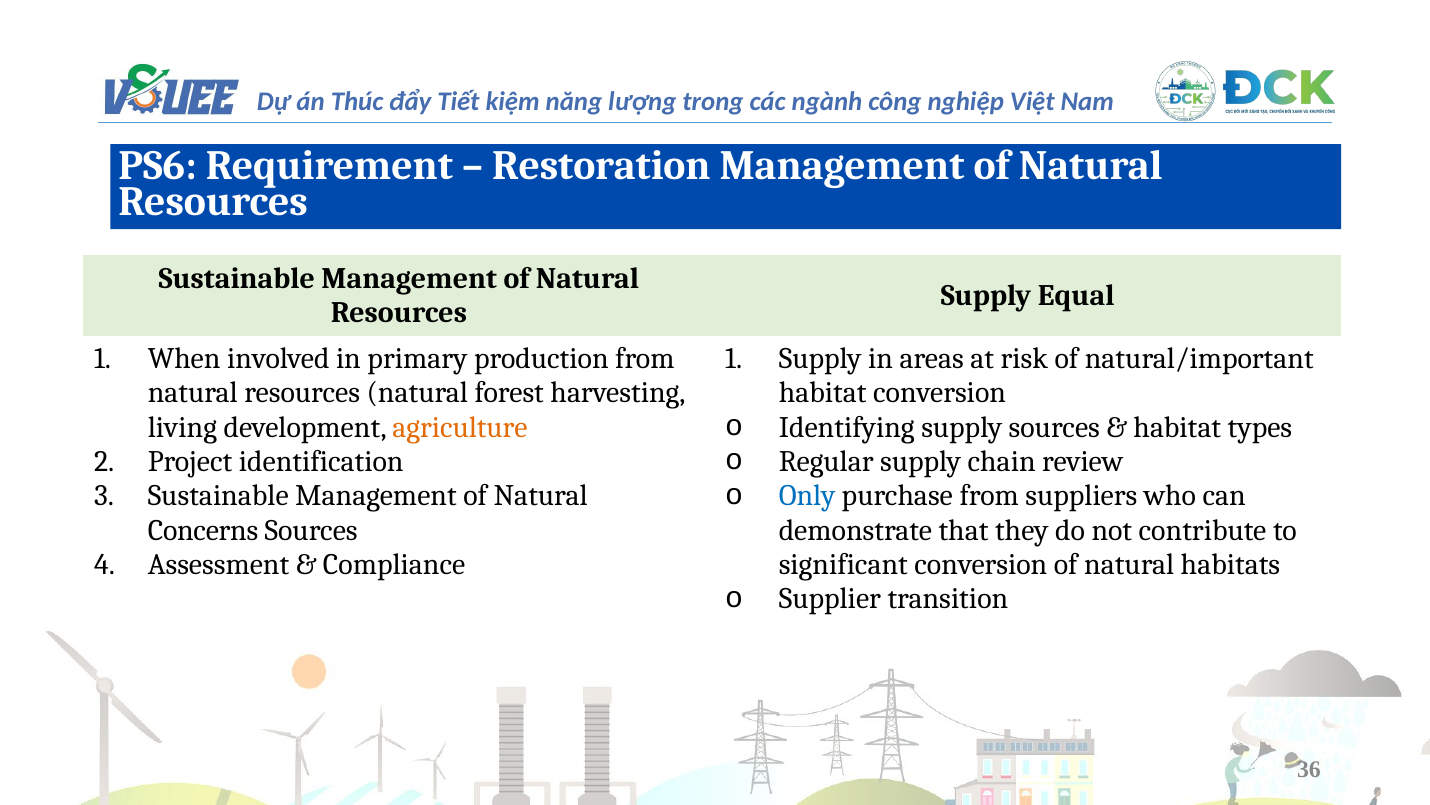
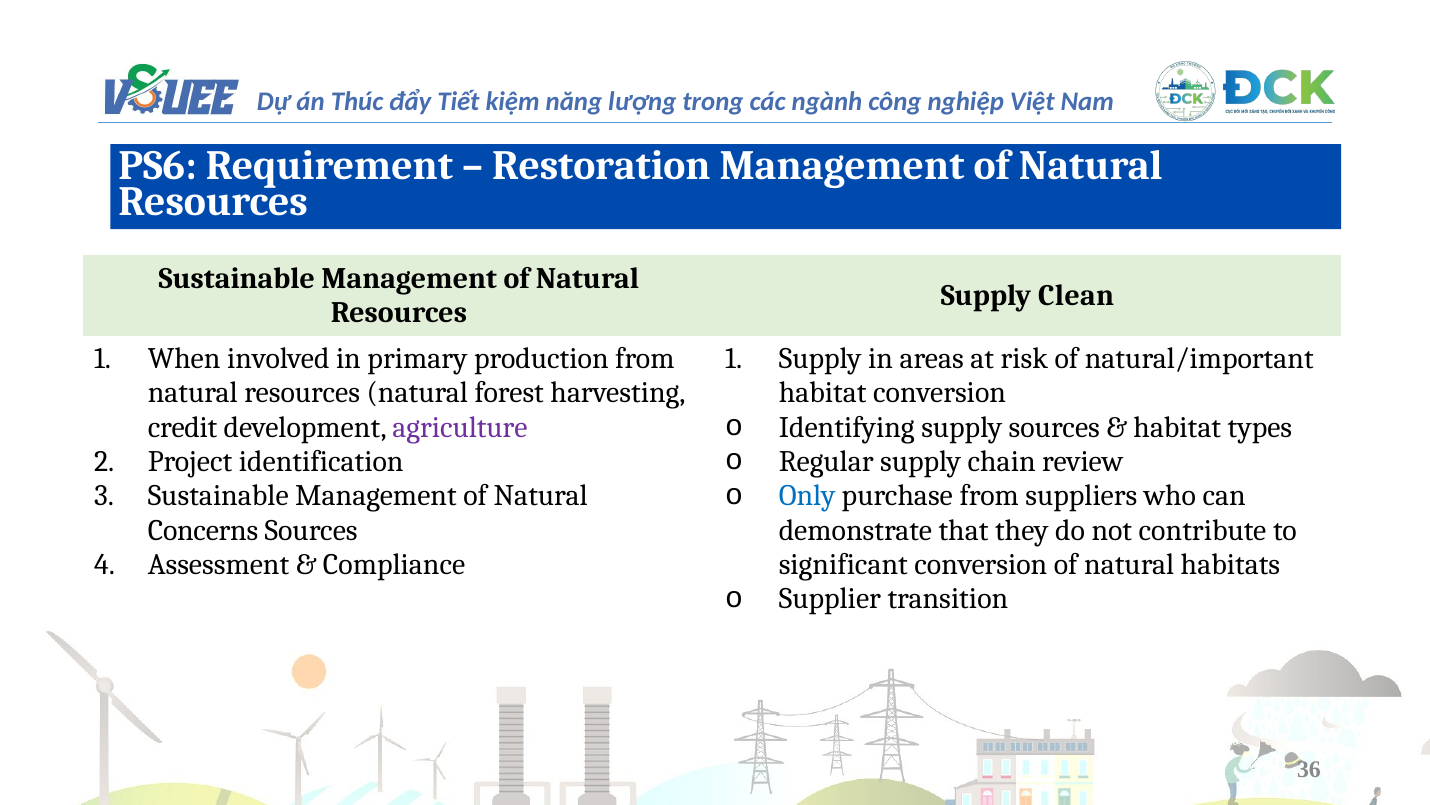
Equal: Equal -> Clean
living: living -> credit
agriculture colour: orange -> purple
